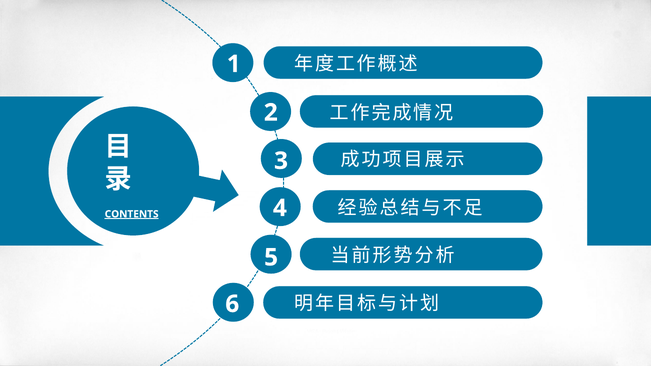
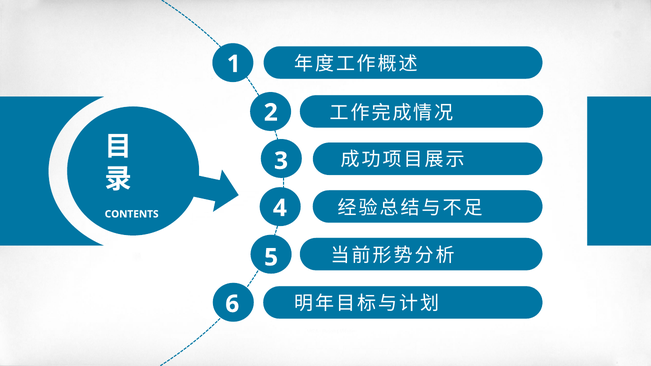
CONTENTS underline: present -> none
